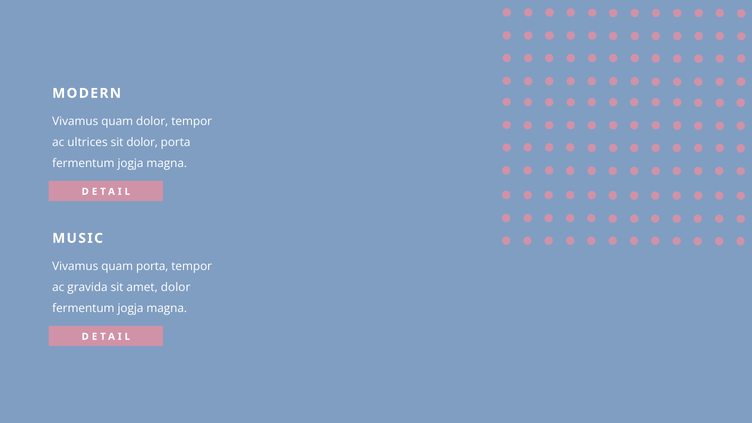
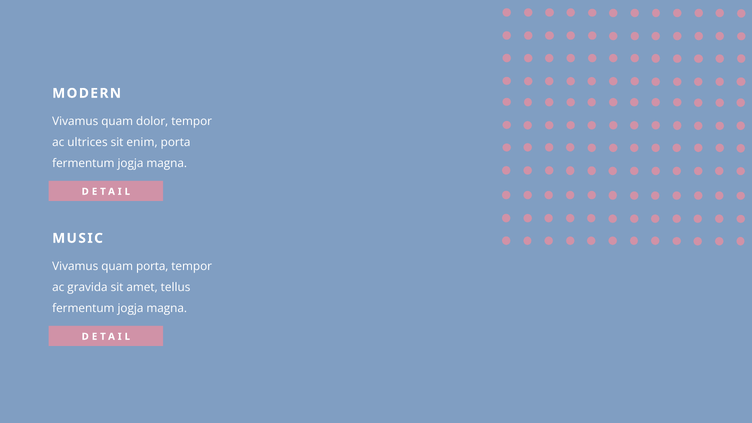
sit dolor: dolor -> enim
amet dolor: dolor -> tellus
